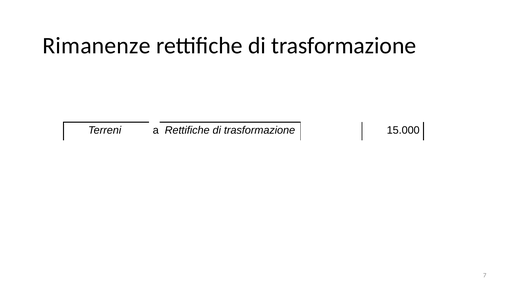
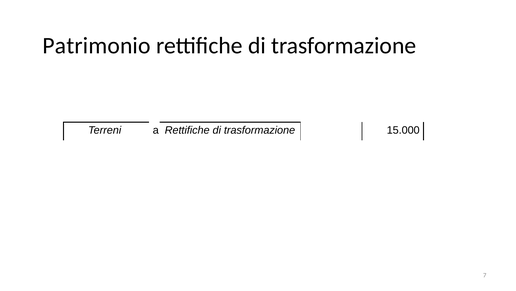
Rimanenze: Rimanenze -> Patrimonio
